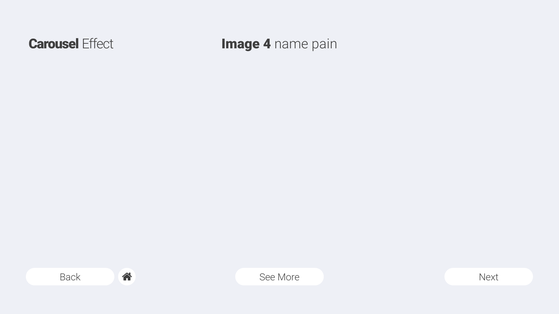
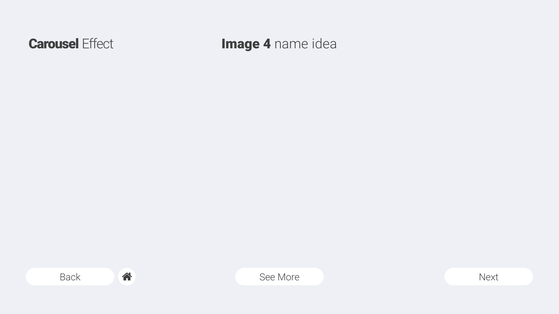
pain: pain -> idea
